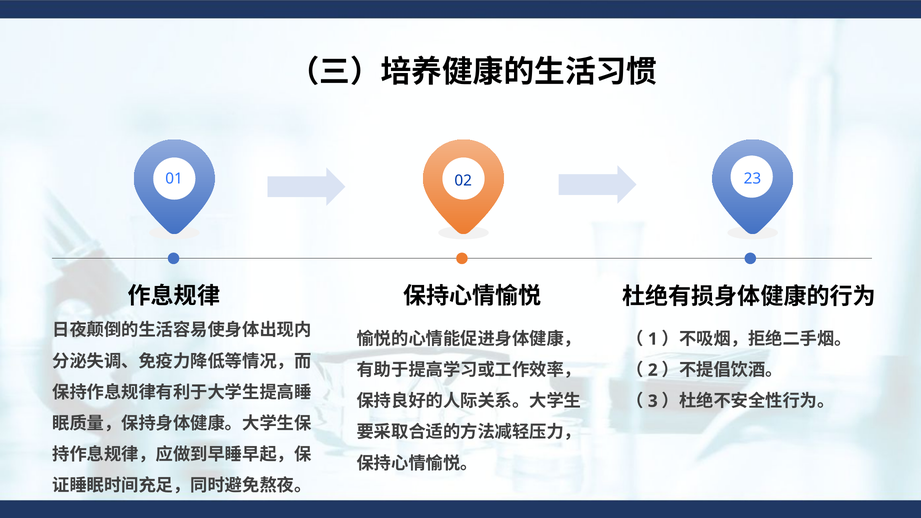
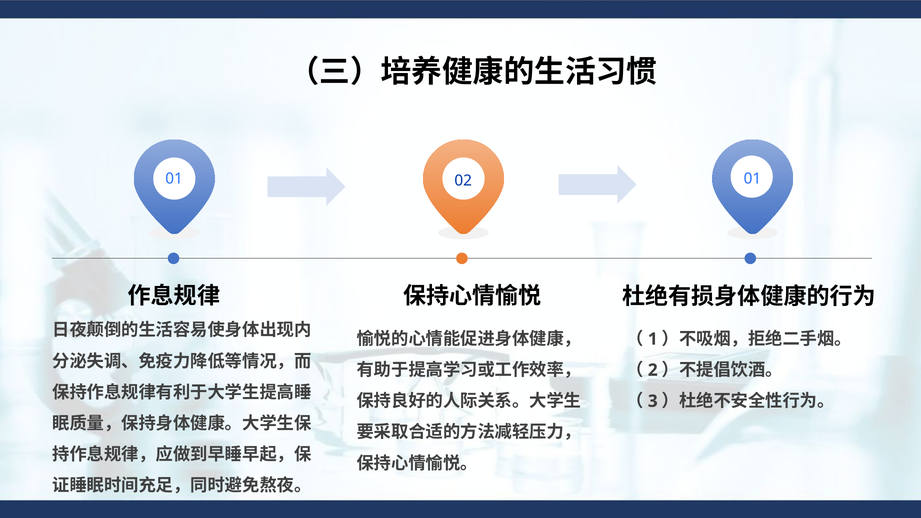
01 23: 23 -> 01
